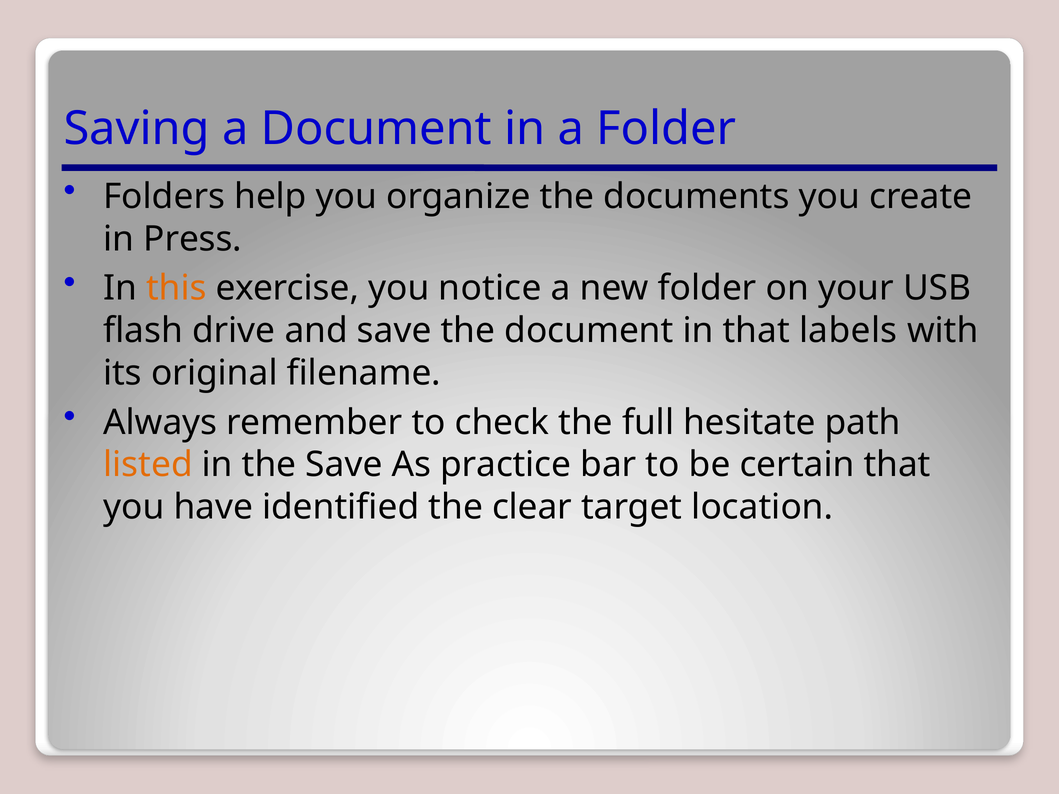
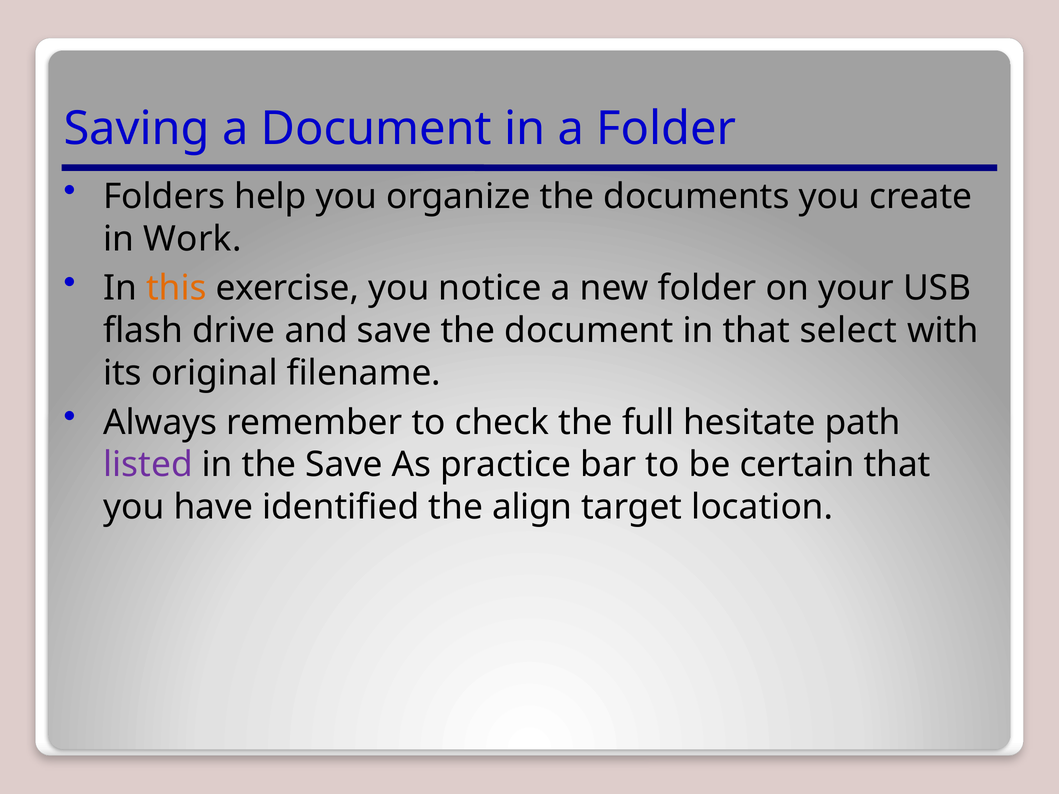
Press: Press -> Work
labels: labels -> select
listed colour: orange -> purple
clear: clear -> align
